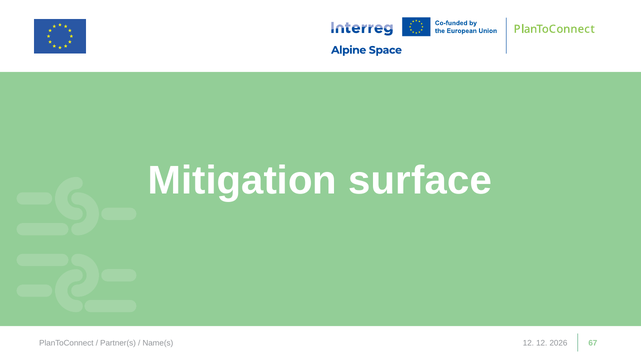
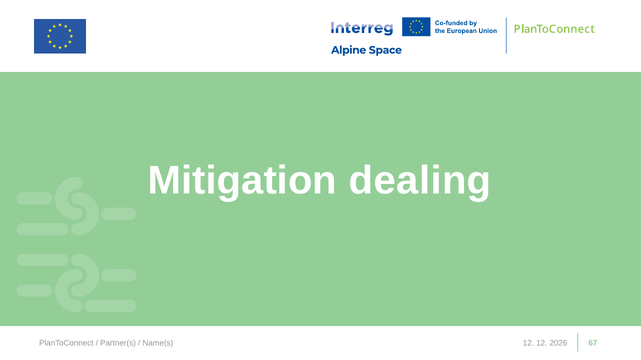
surface: surface -> dealing
